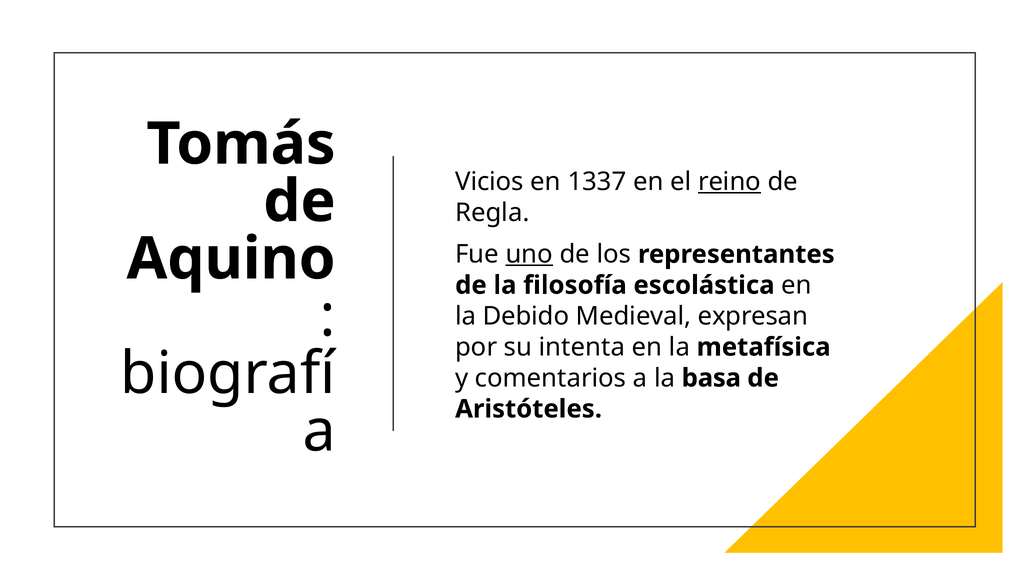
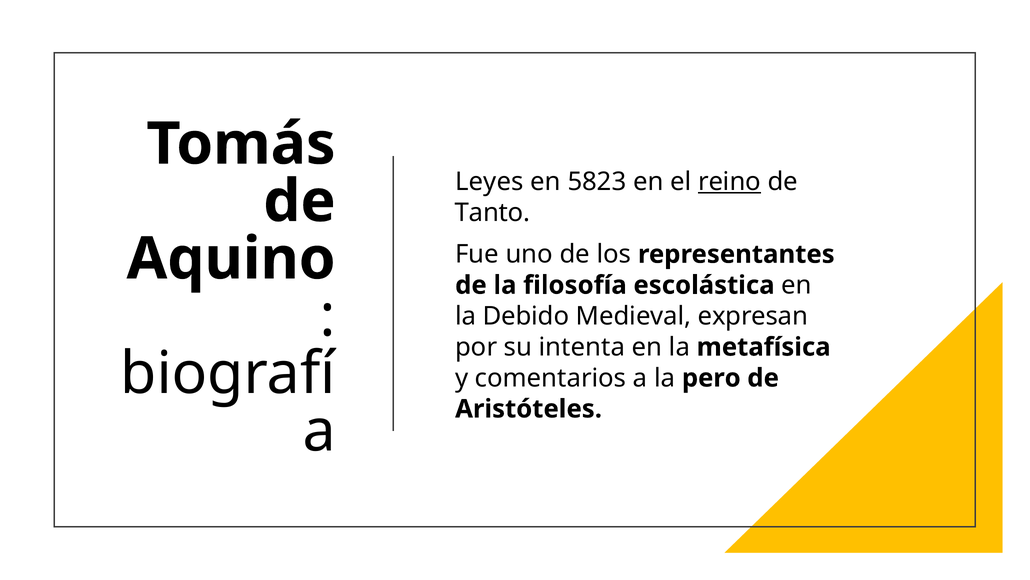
Vicios: Vicios -> Leyes
1337: 1337 -> 5823
Regla: Regla -> Tanto
uno underline: present -> none
basa: basa -> pero
